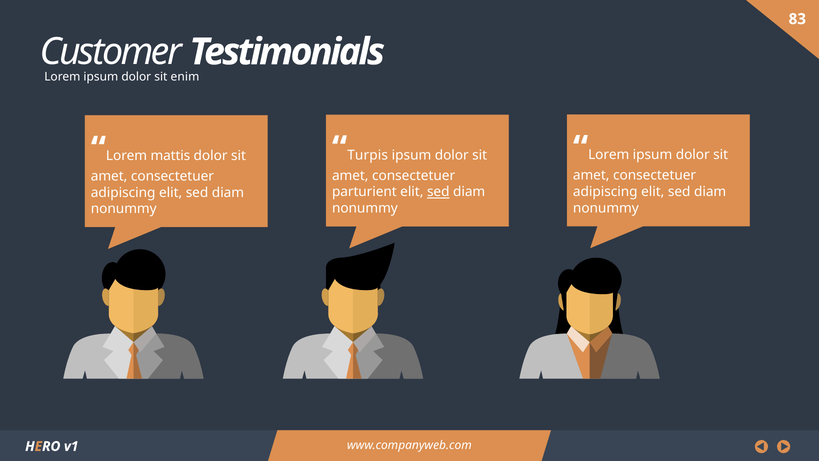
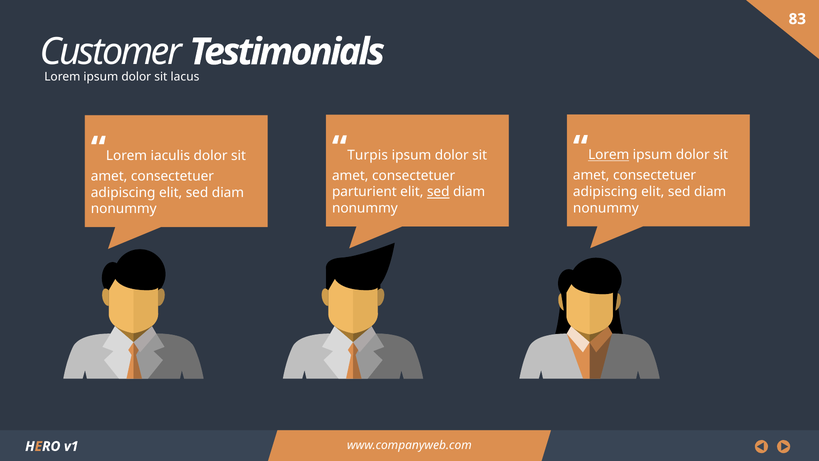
enim: enim -> lacus
Lorem at (609, 155) underline: none -> present
mattis: mattis -> iaculis
